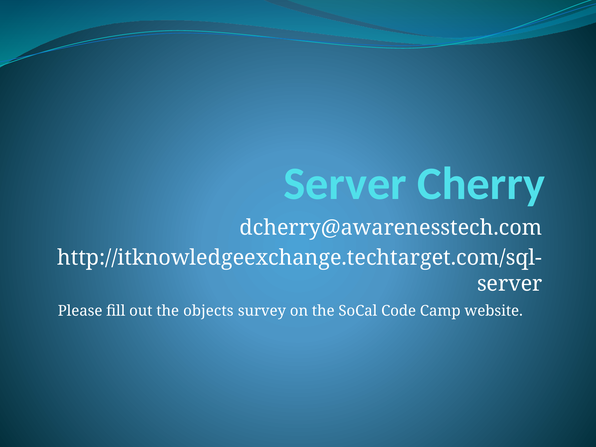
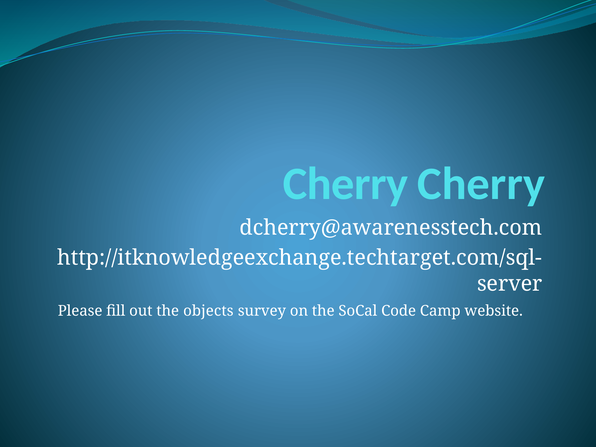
Server at (345, 184): Server -> Cherry
